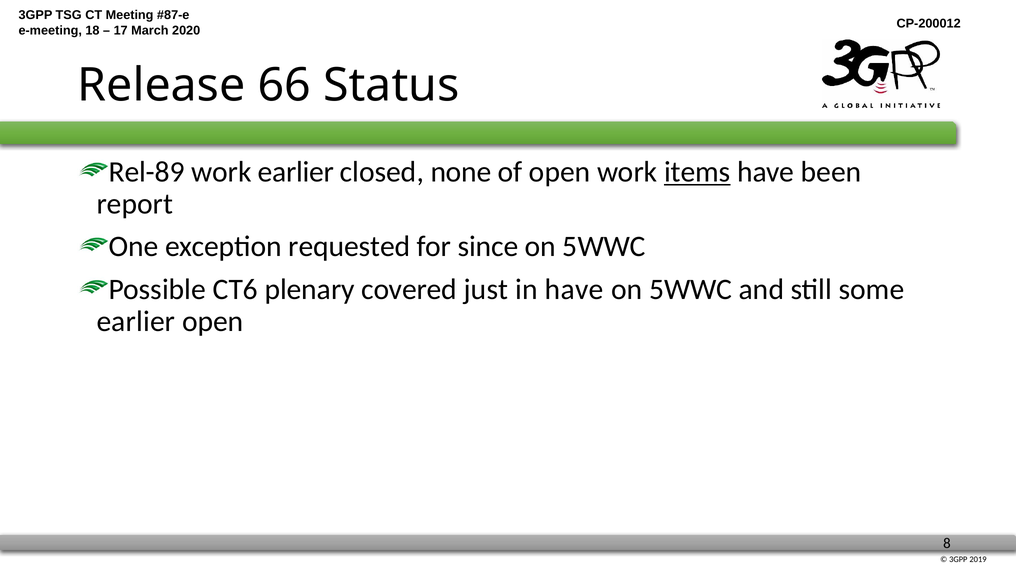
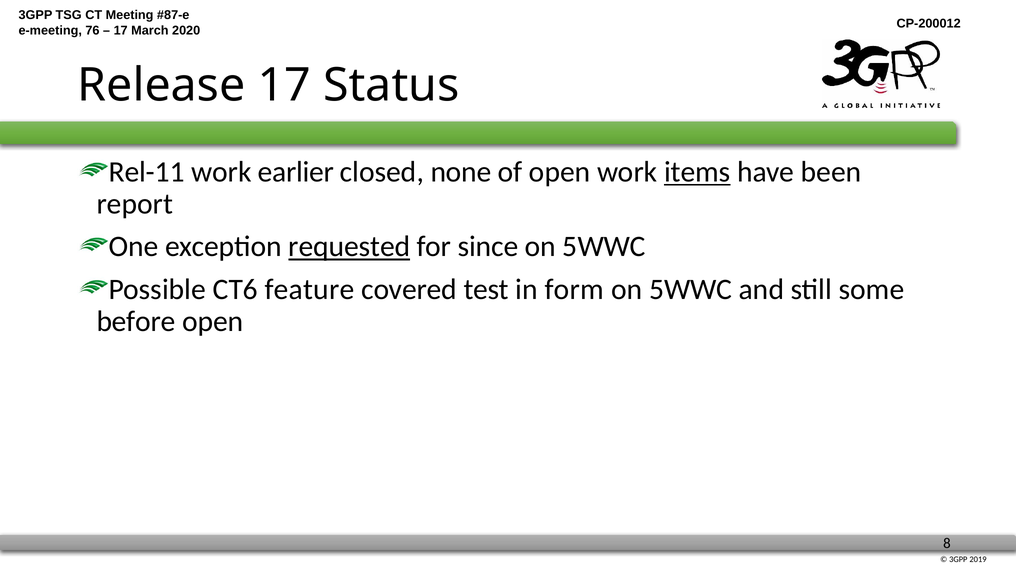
18: 18 -> 76
Release 66: 66 -> 17
Rel-89: Rel-89 -> Rel-11
requested underline: none -> present
plenary: plenary -> feature
just: just -> test
in have: have -> form
earlier at (136, 321): earlier -> before
